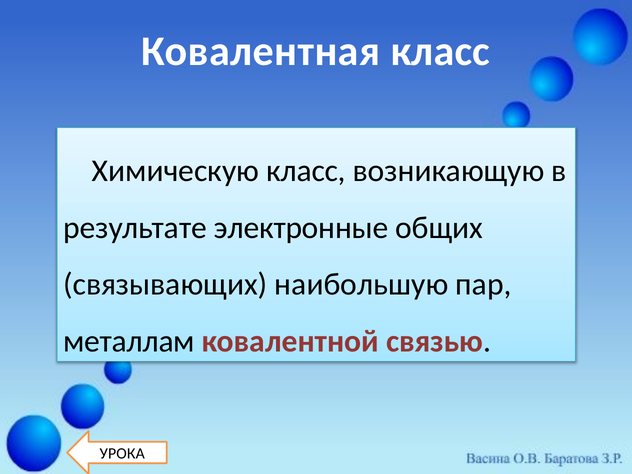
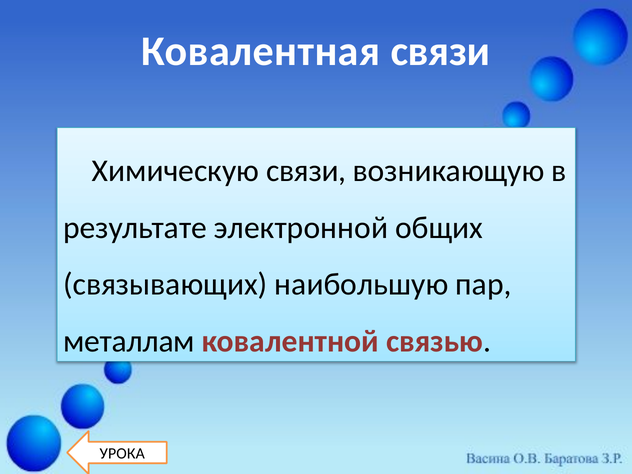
Ковалентная класс: класс -> связи
Химическую класс: класс -> связи
электронные: электронные -> электронной
